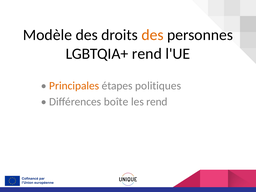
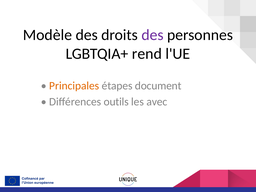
des at (152, 35) colour: orange -> purple
politiques: politiques -> document
boîte: boîte -> outils
les rend: rend -> avec
